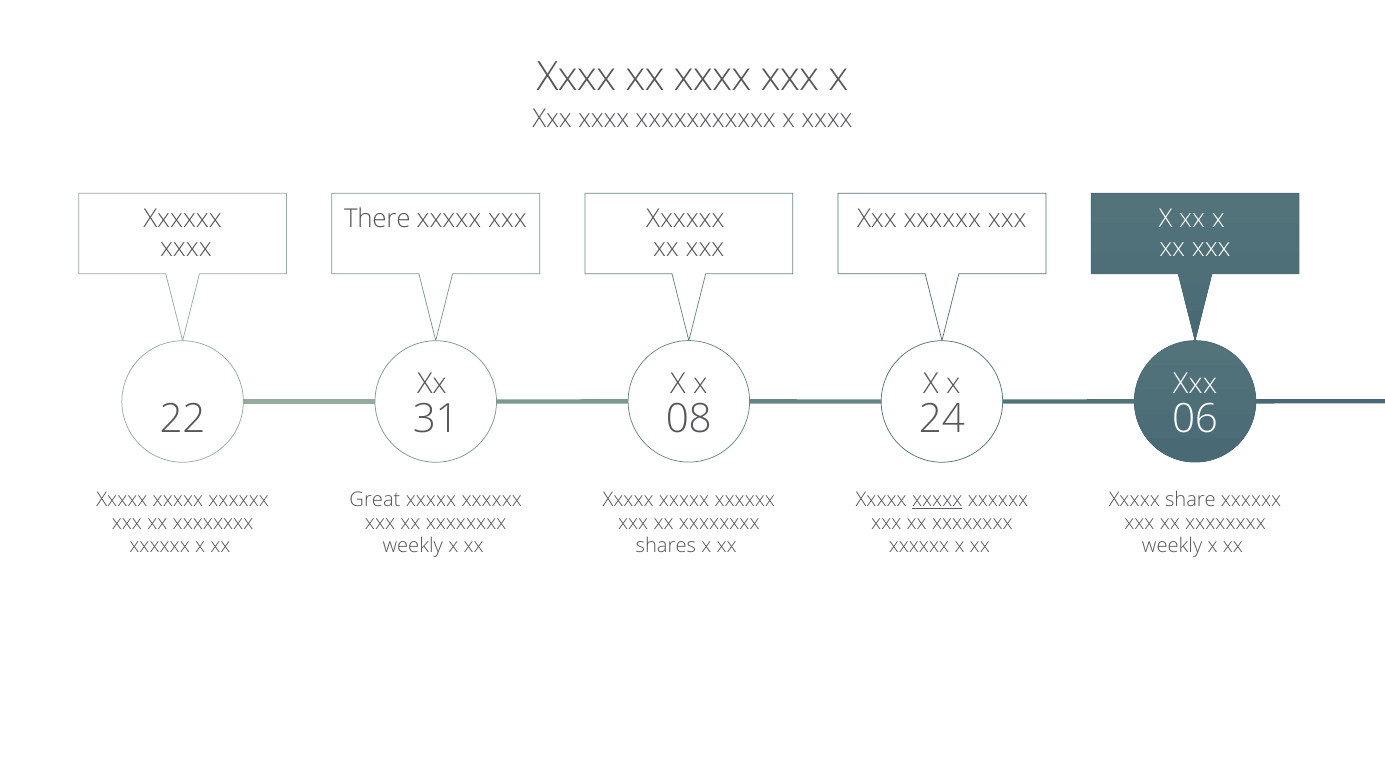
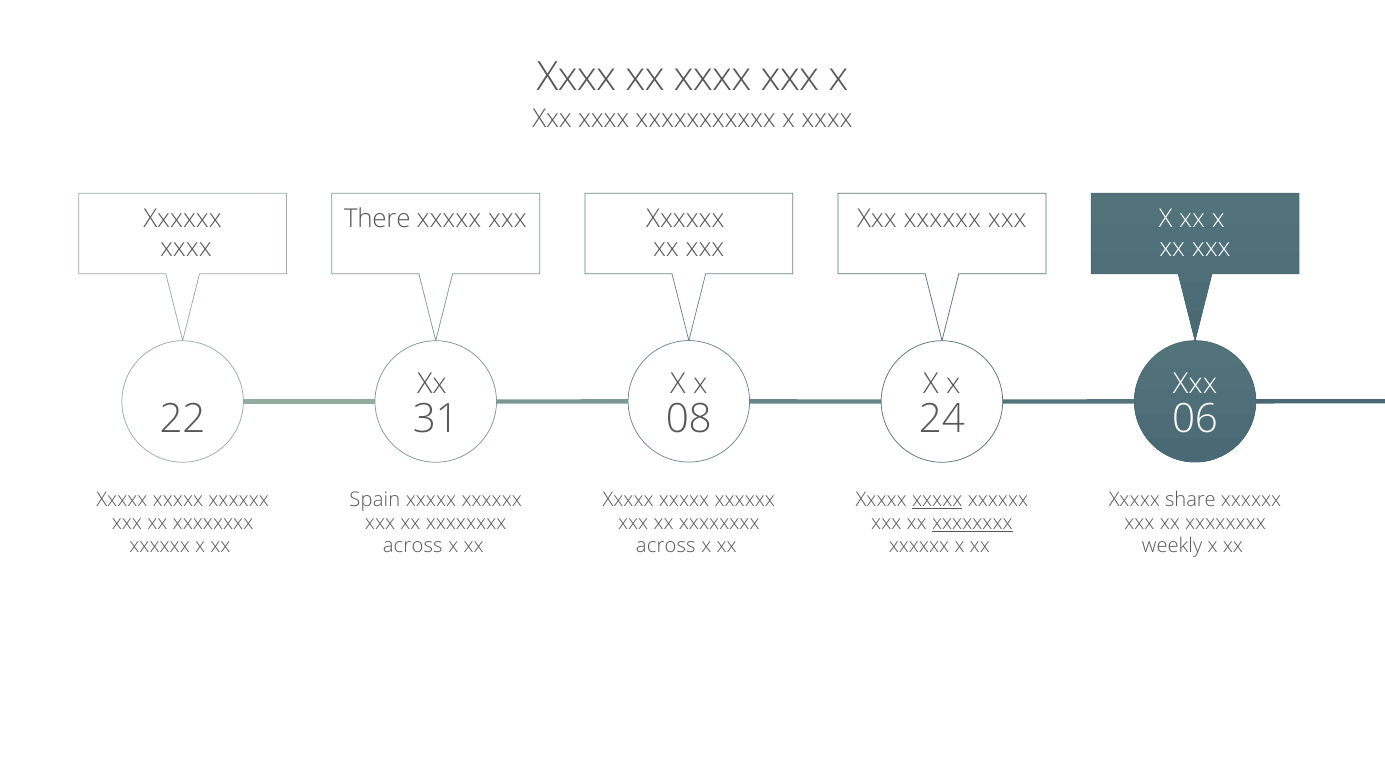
Great: Great -> Spain
xxxxxxxx at (972, 523) underline: none -> present
weekly at (413, 546): weekly -> across
shares at (666, 546): shares -> across
